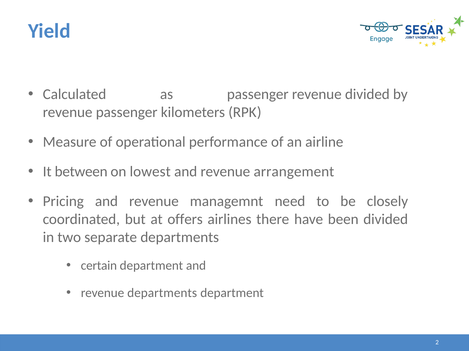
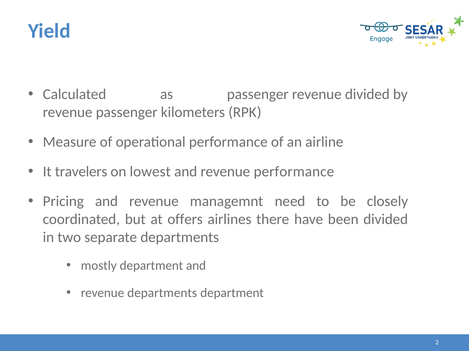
between: between -> travelers
revenue arrangement: arrangement -> performance
certain: certain -> mostly
